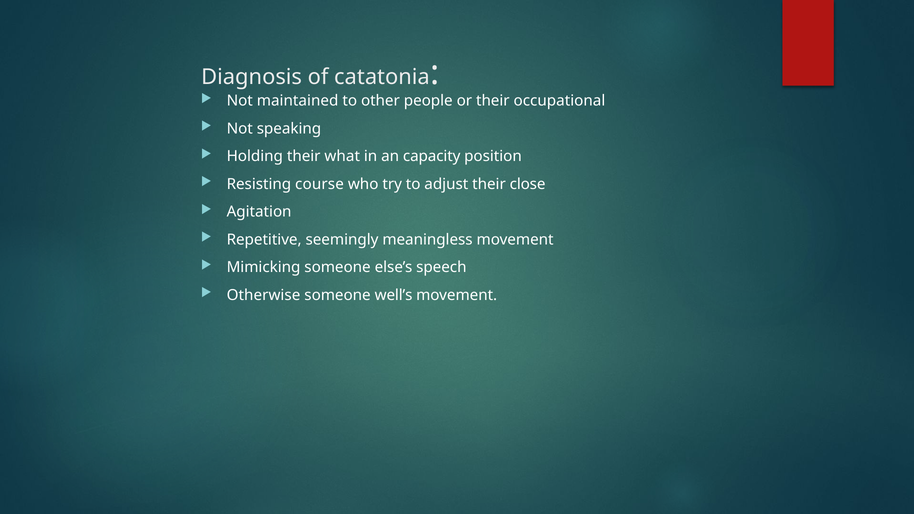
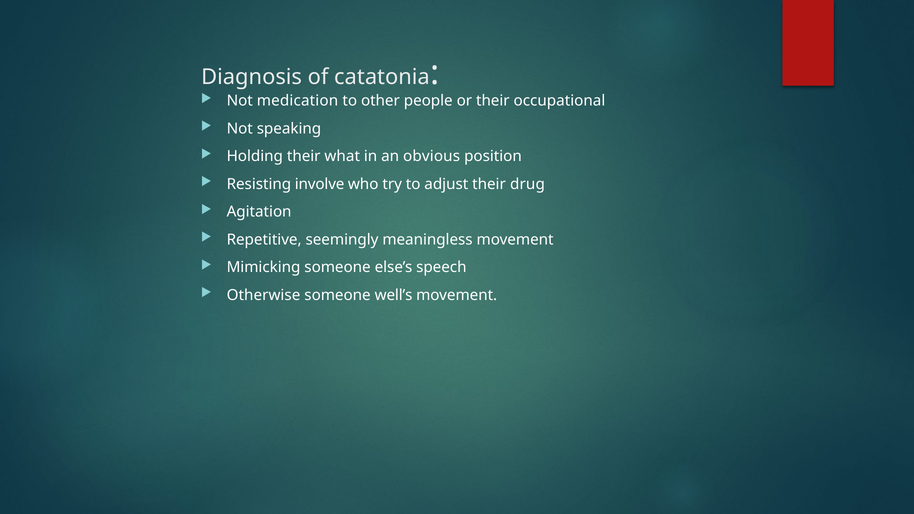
maintained: maintained -> medication
capacity: capacity -> obvious
course: course -> involve
close: close -> drug
